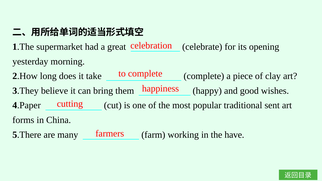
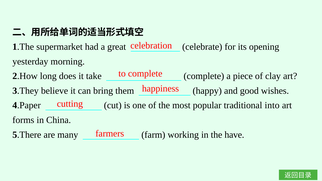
sent: sent -> into
